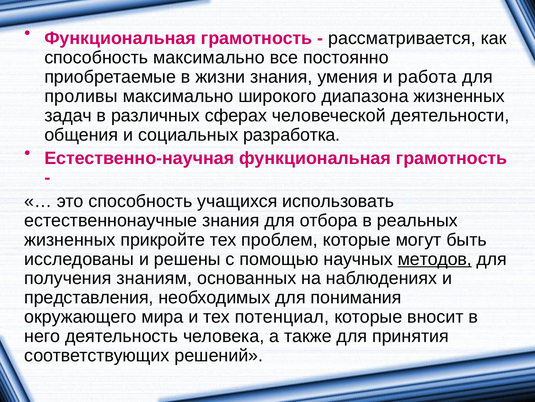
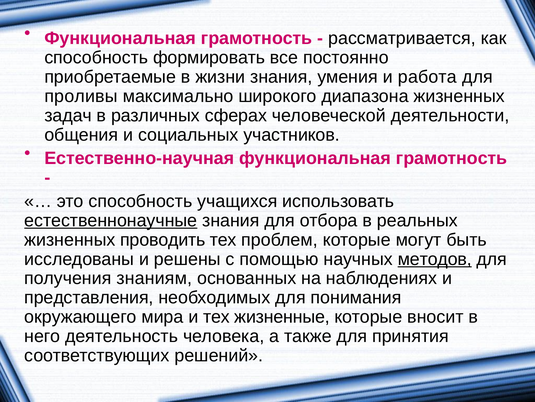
способность максимально: максимально -> формировать
разработка: разработка -> участников
естественнонаучные underline: none -> present
прикройте: прикройте -> проводить
потенциал: потенциал -> жизненные
